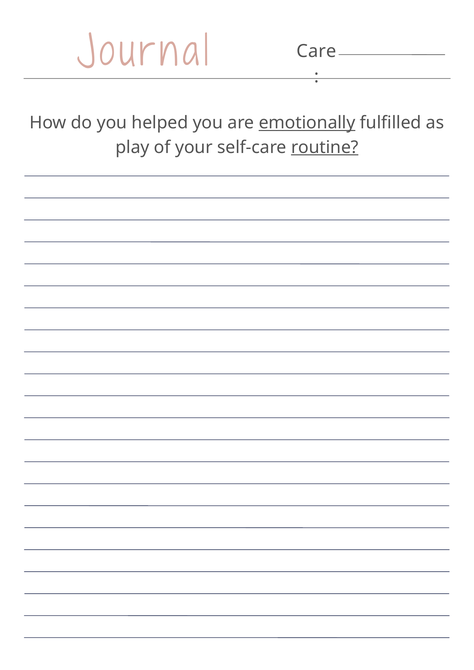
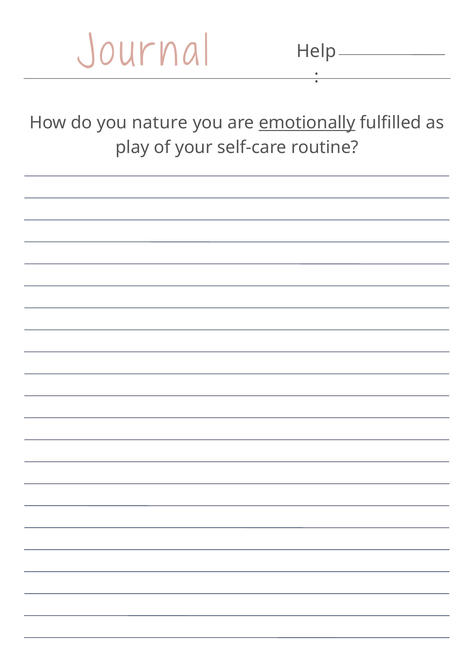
Care: Care -> Help
helped: helped -> nature
routine underline: present -> none
